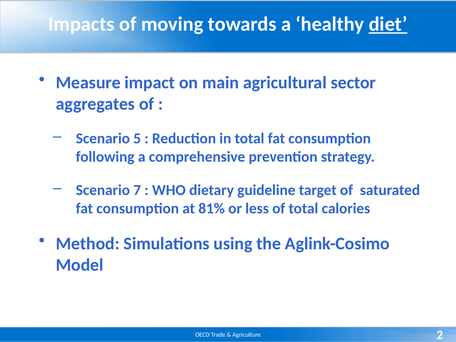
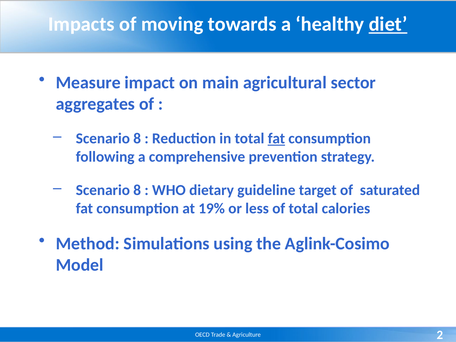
5 at (137, 139): 5 -> 8
fat at (276, 139) underline: none -> present
7 at (137, 190): 7 -> 8
81%: 81% -> 19%
